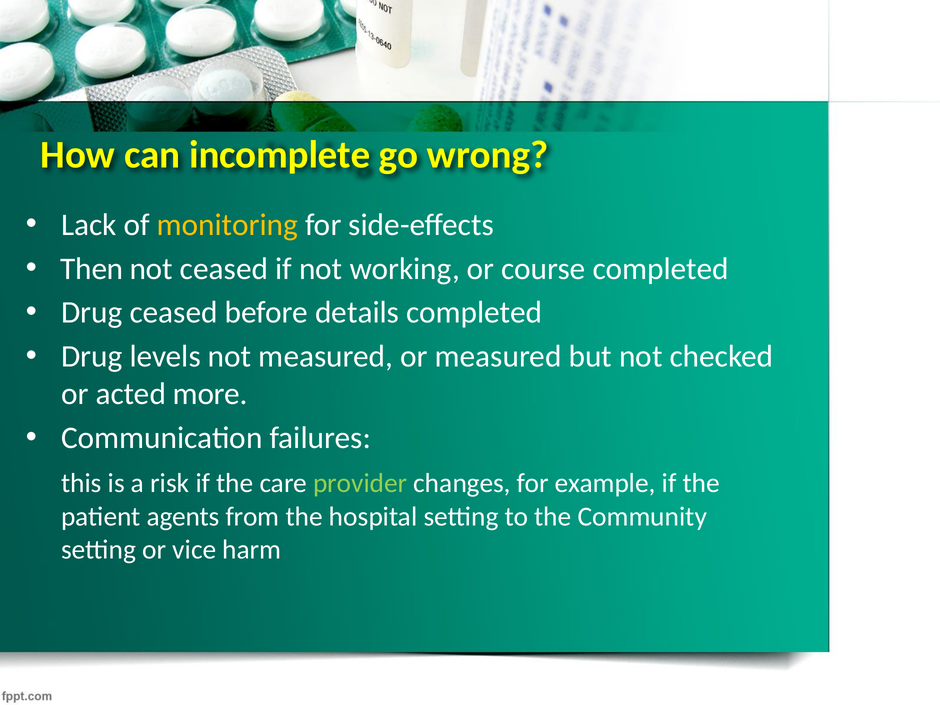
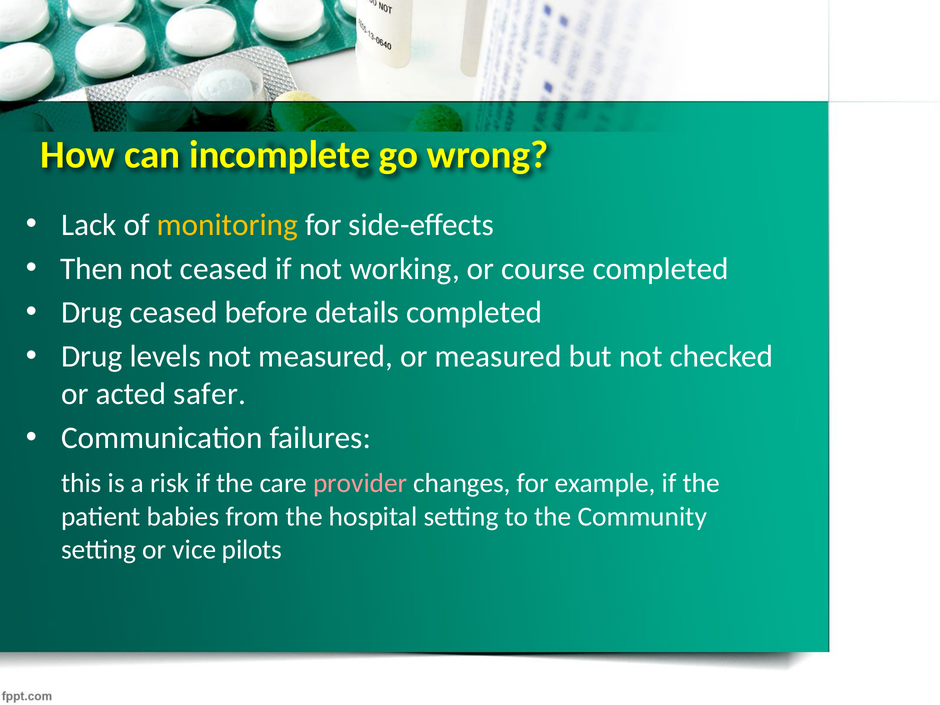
more: more -> safer
provider colour: light green -> pink
agents: agents -> babies
harm: harm -> pilots
